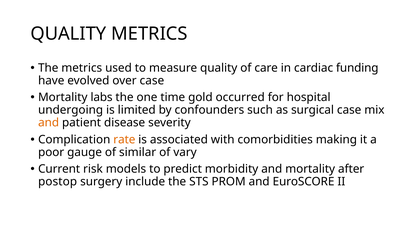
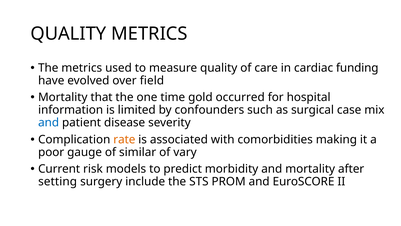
over case: case -> field
labs: labs -> that
undergoing: undergoing -> information
and at (49, 123) colour: orange -> blue
postop: postop -> setting
